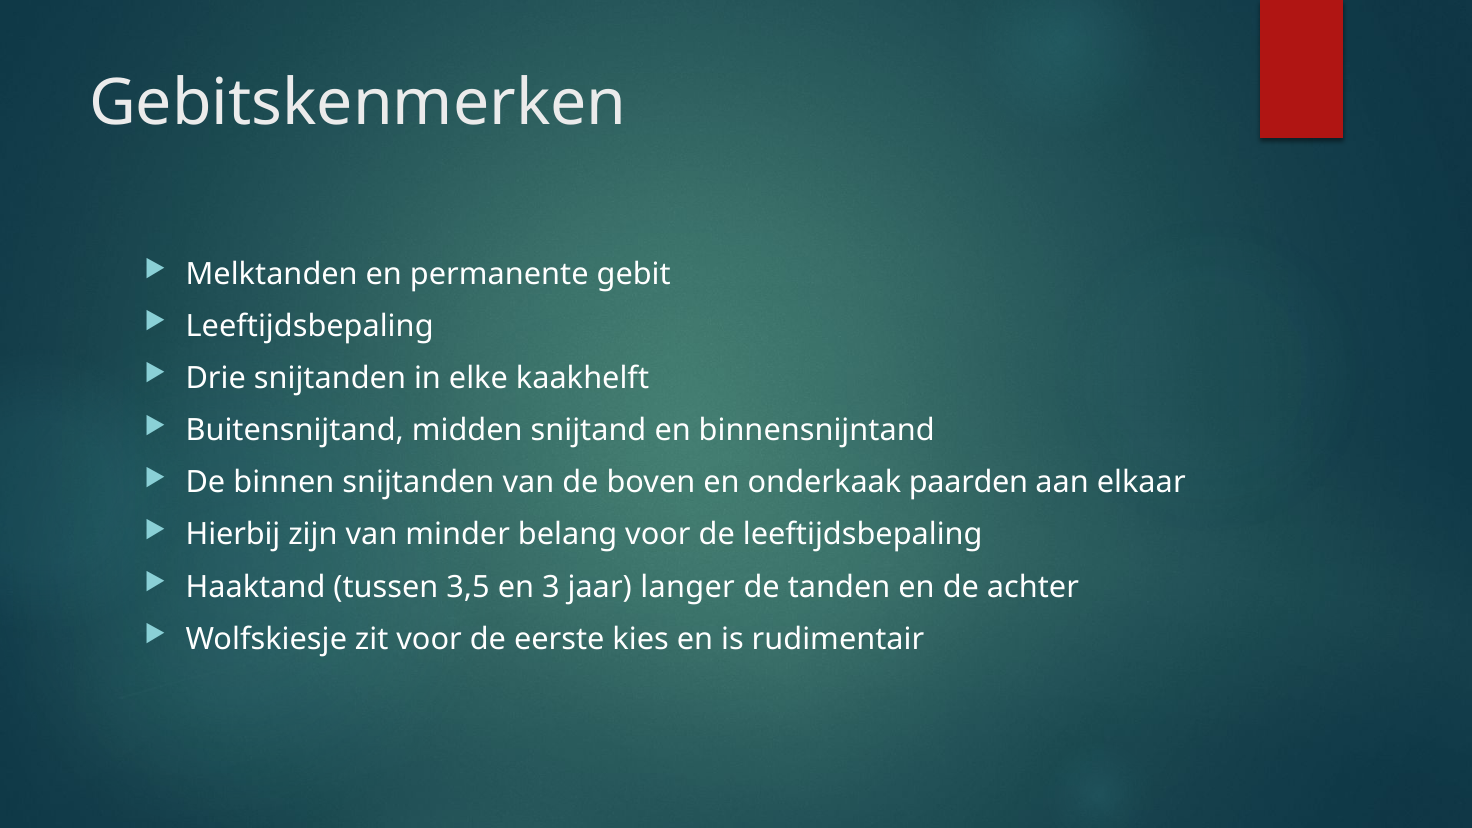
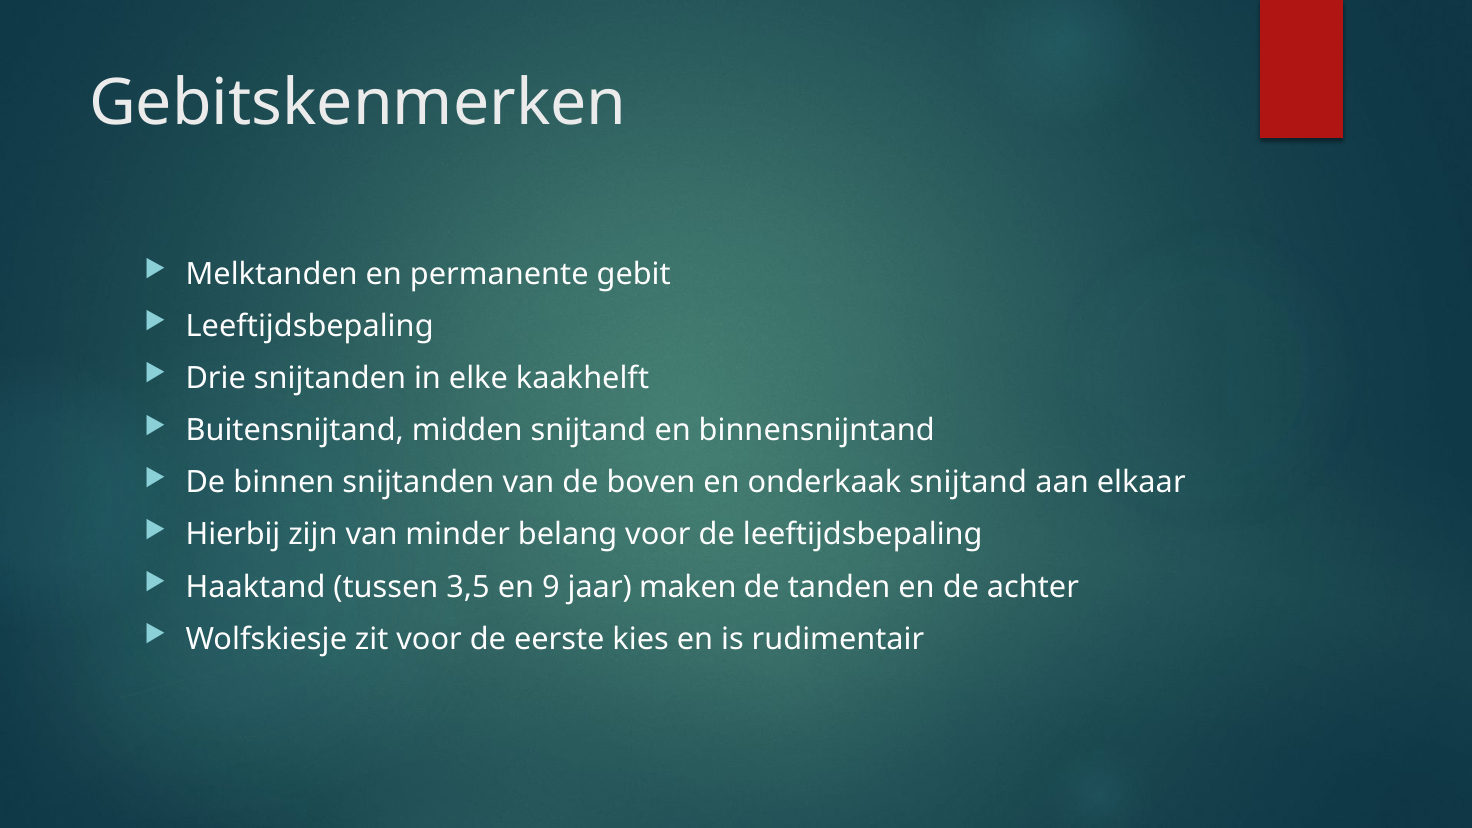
onderkaak paarden: paarden -> snijtand
3: 3 -> 9
langer: langer -> maken
